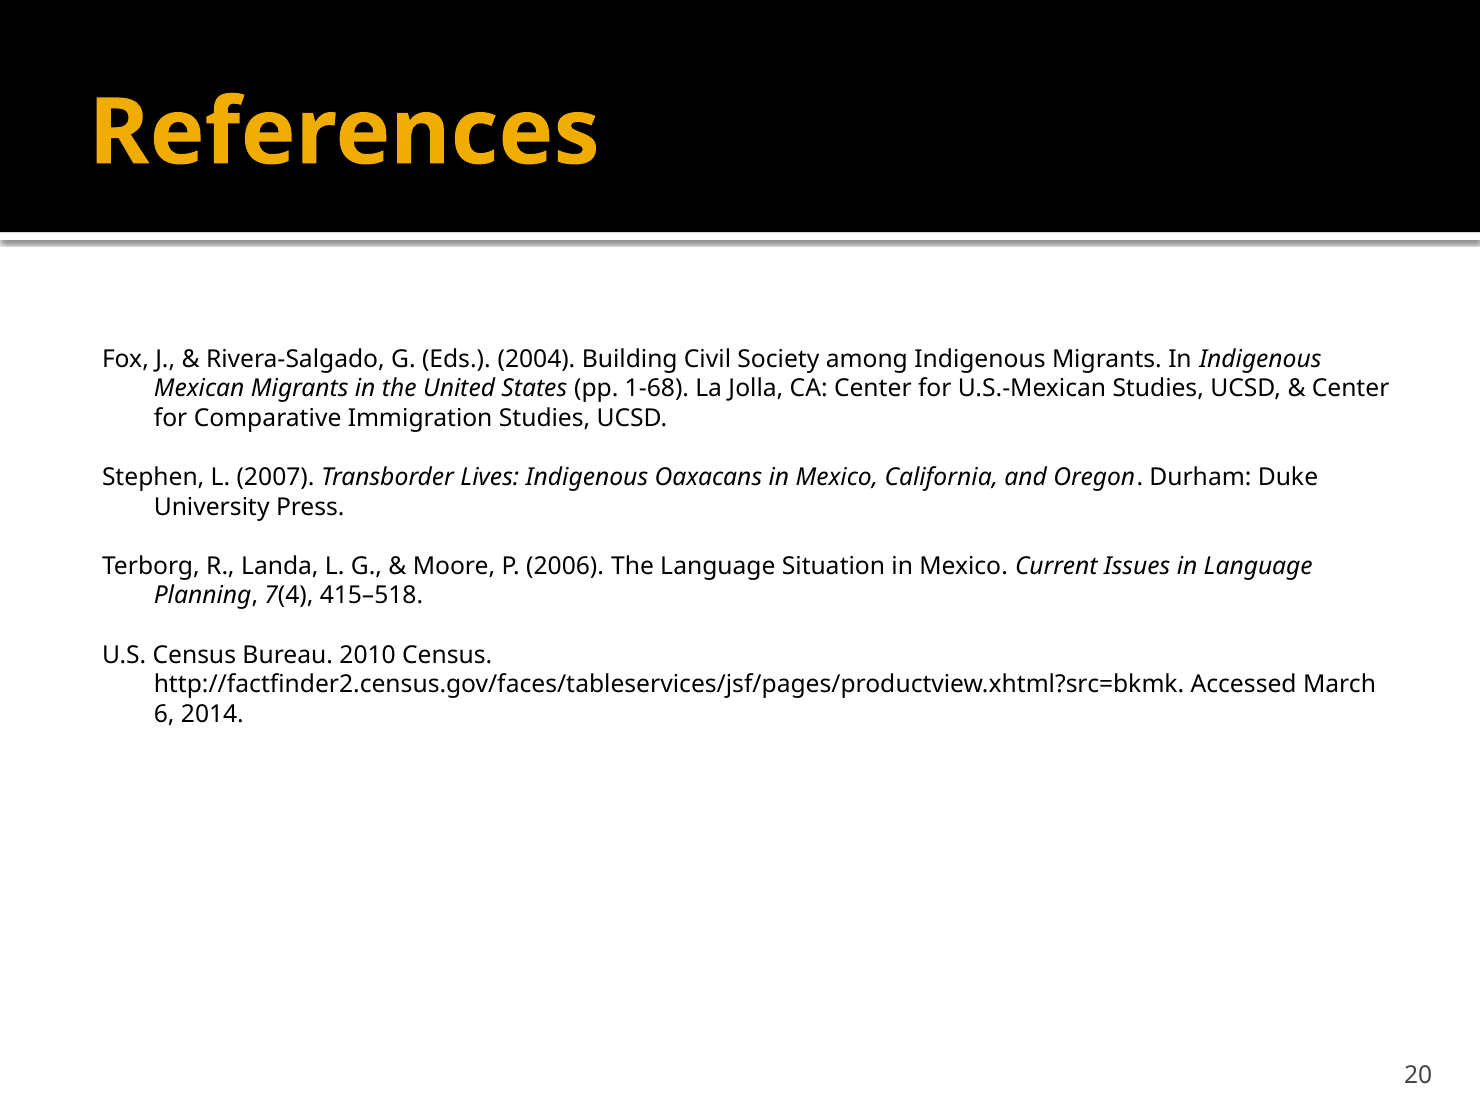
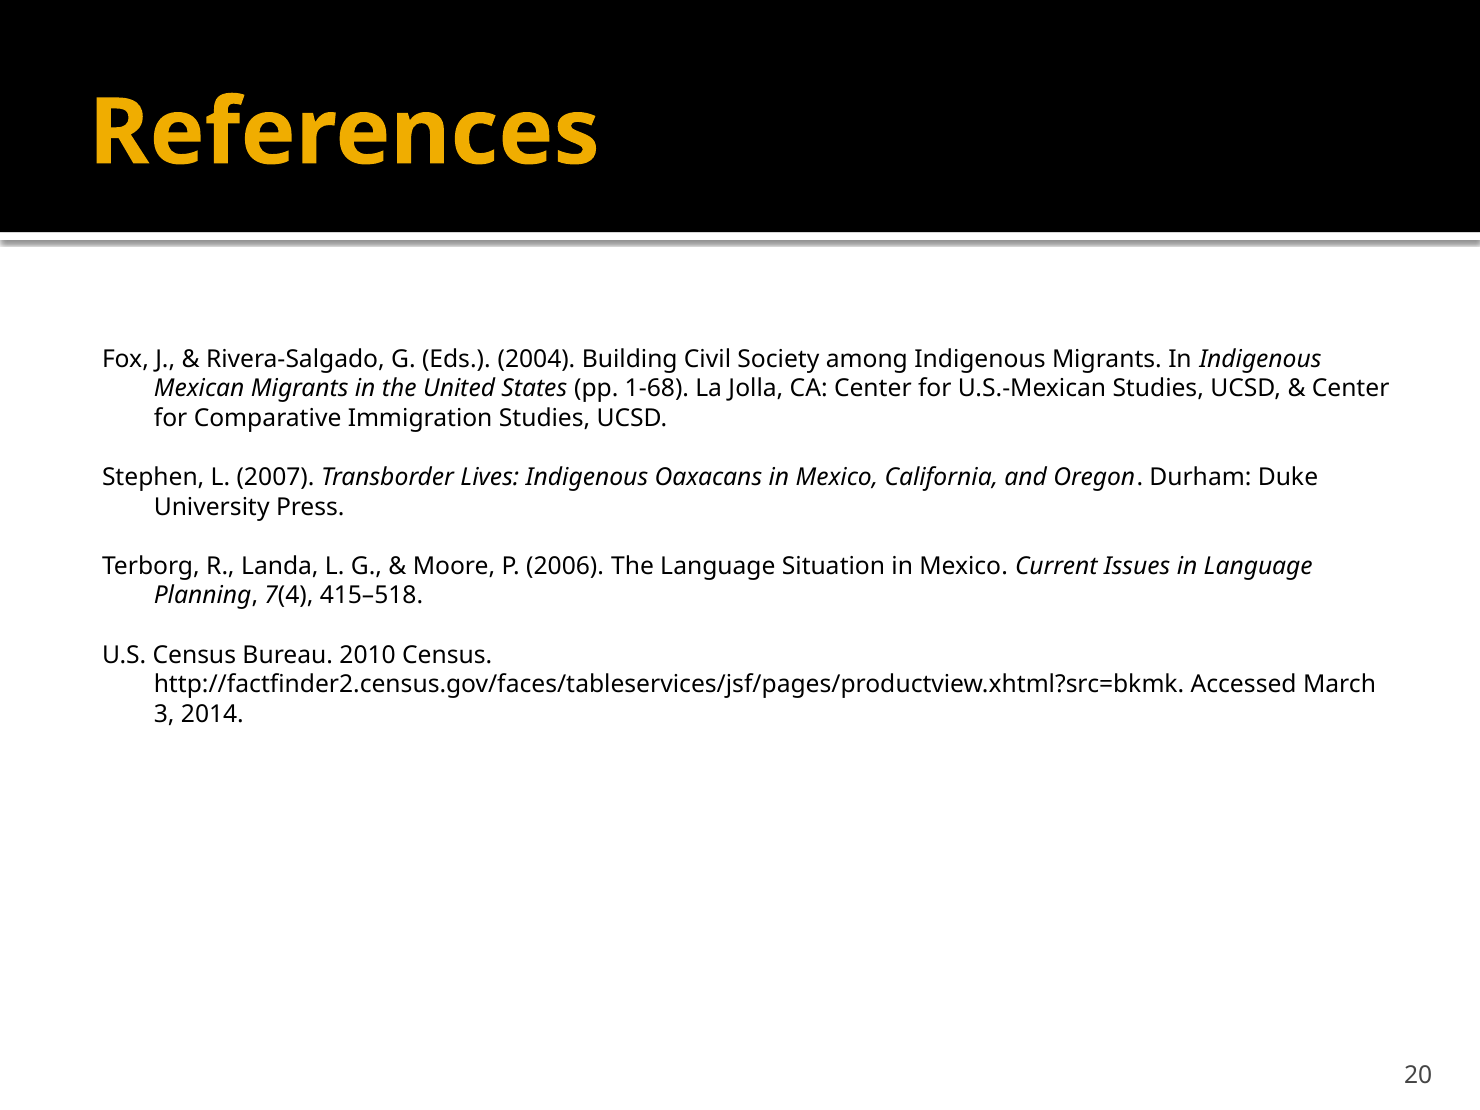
6: 6 -> 3
